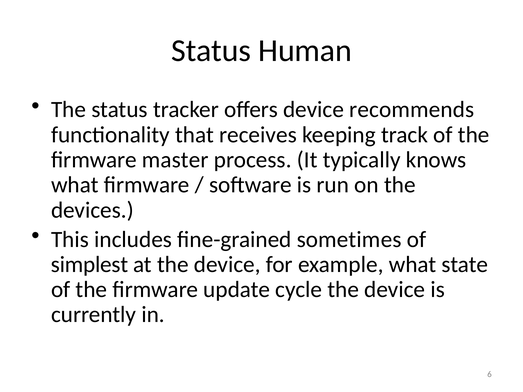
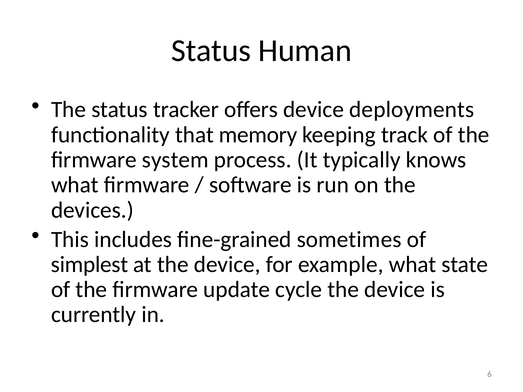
recommends: recommends -> deployments
receives: receives -> memory
master: master -> system
